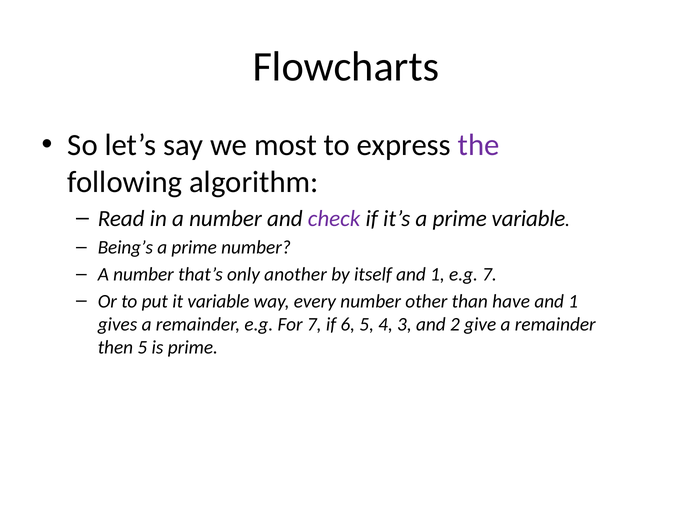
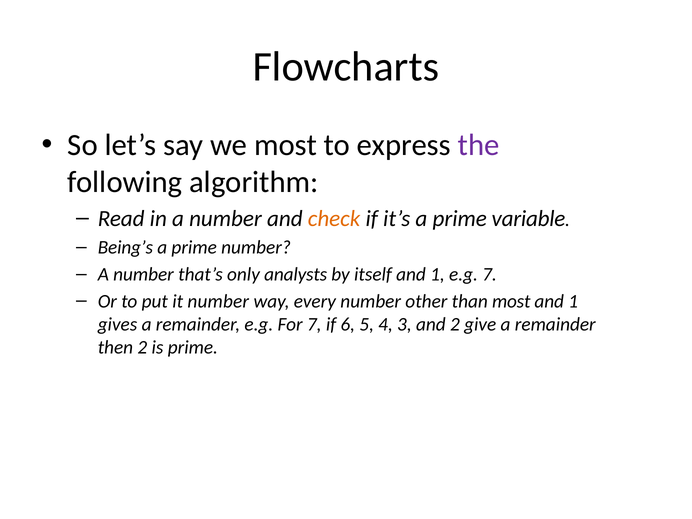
check colour: purple -> orange
another: another -> analysts
it variable: variable -> number
than have: have -> most
then 5: 5 -> 2
